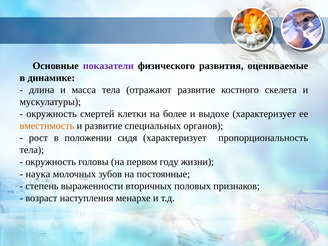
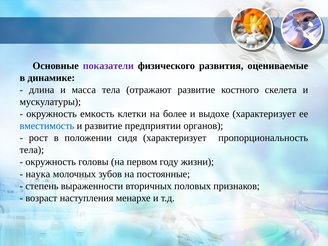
смертей: смертей -> емкость
вместимость colour: orange -> blue
специальных: специальных -> предприятии
